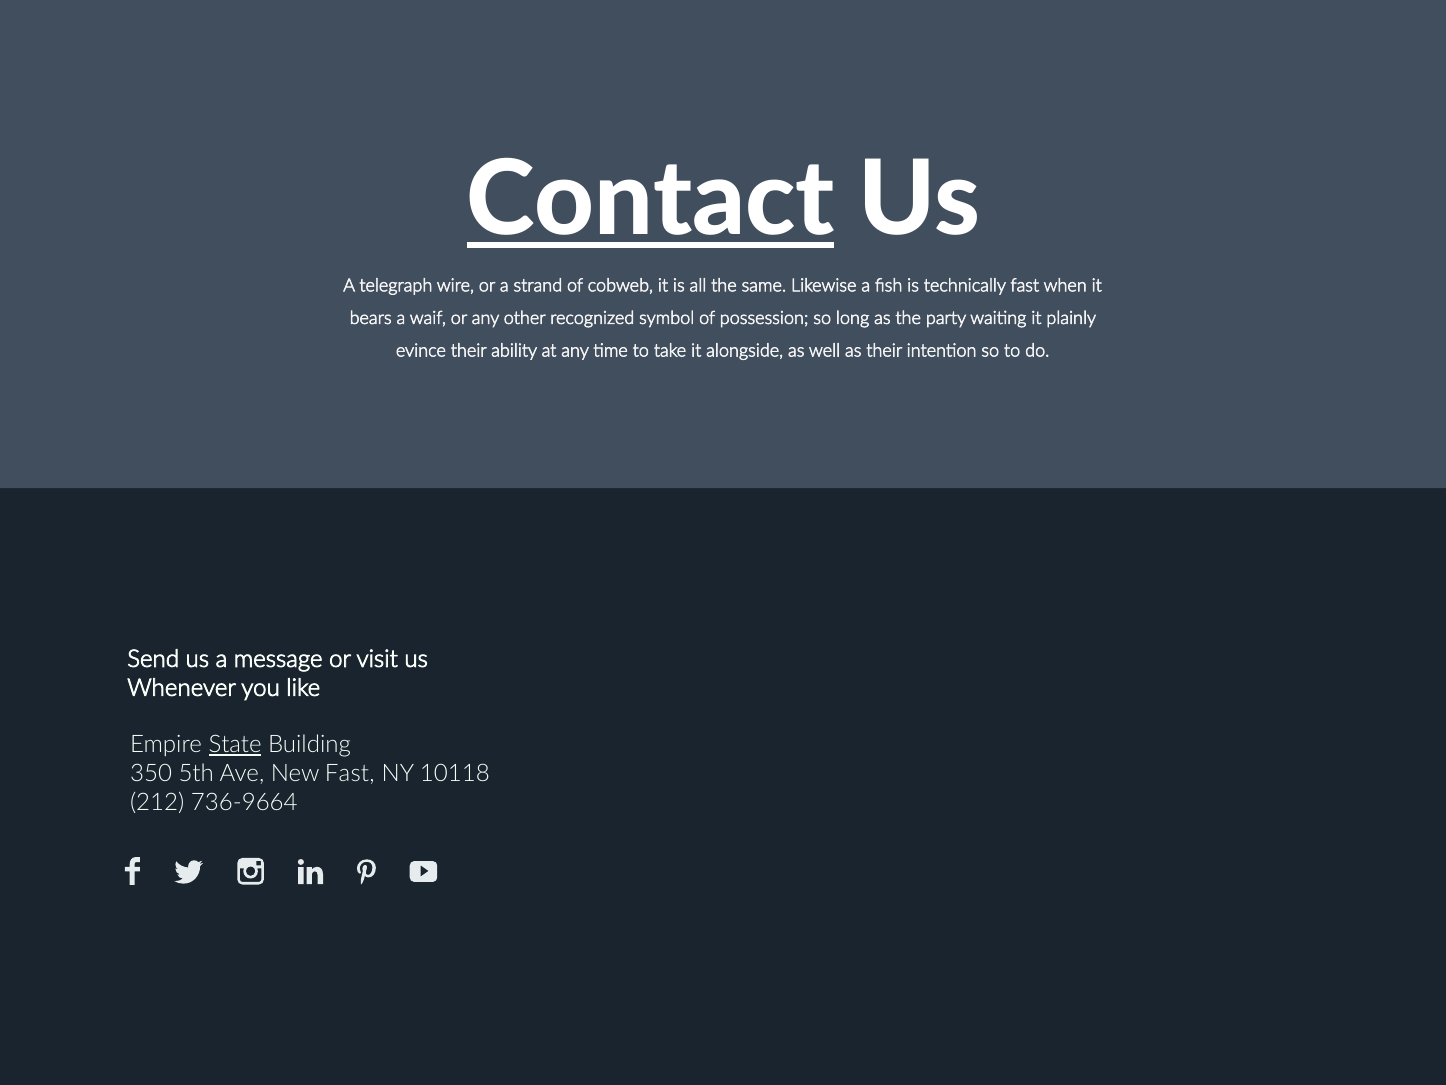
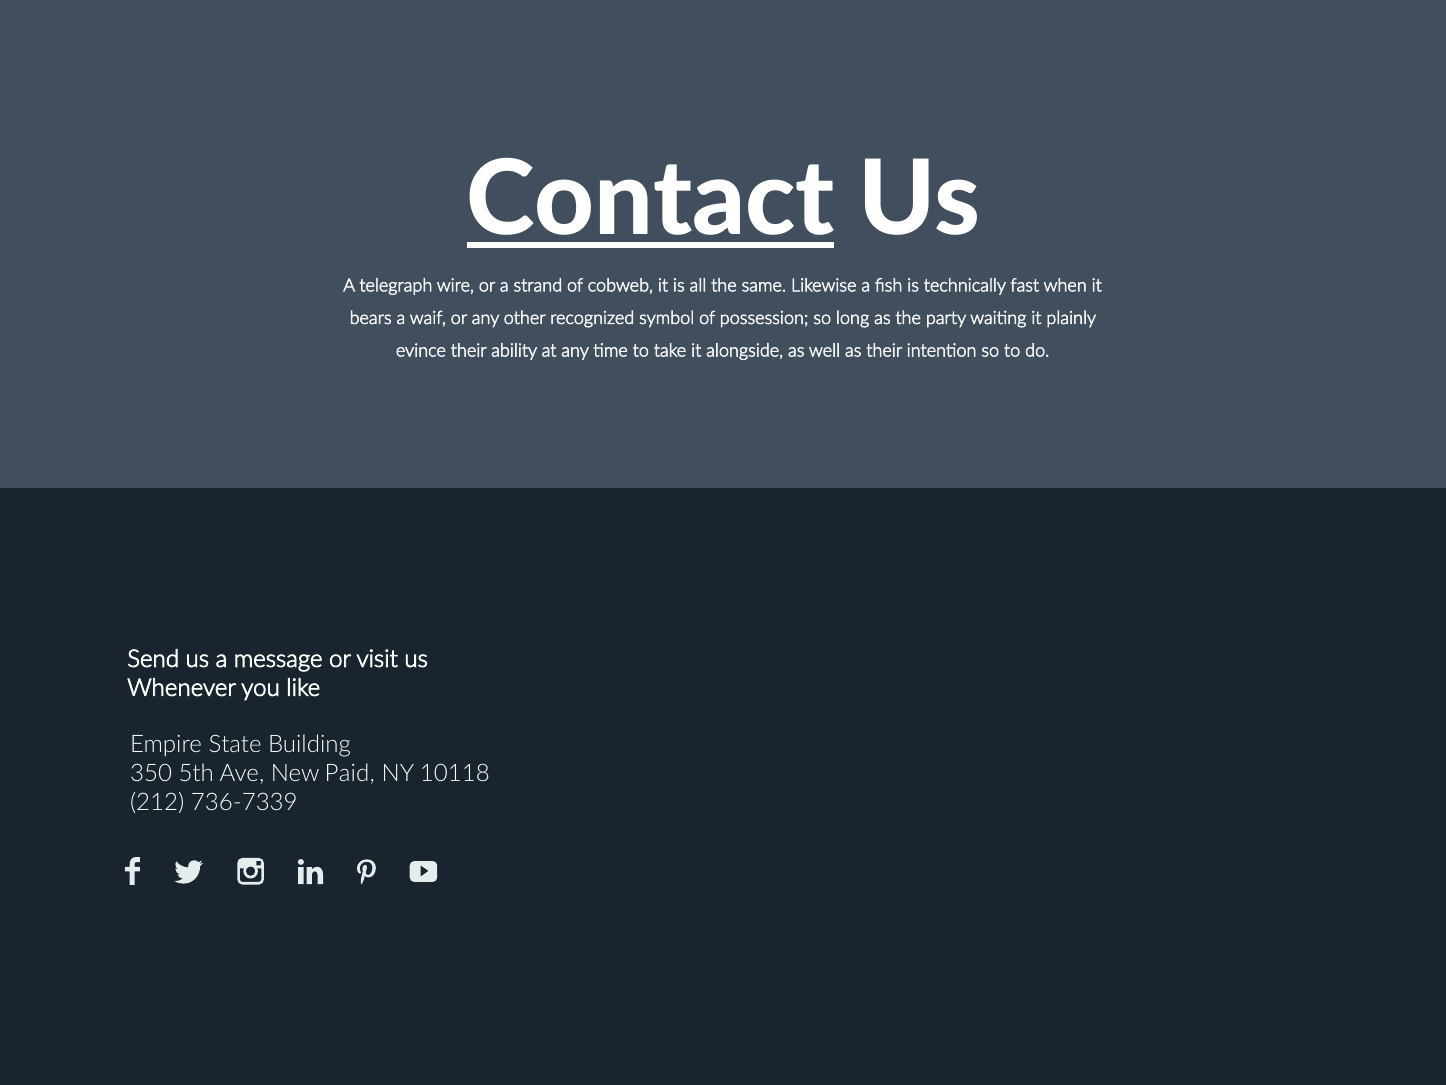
State underline: present -> none
New Fast: Fast -> Paid
736-9664: 736-9664 -> 736-7339
